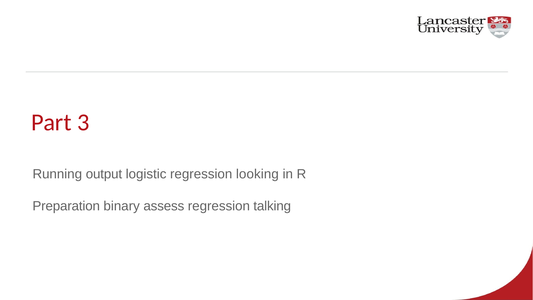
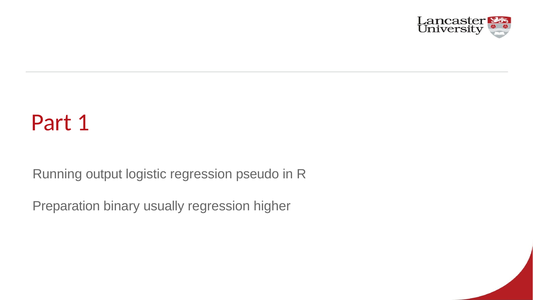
3: 3 -> 1
looking: looking -> pseudo
assess: assess -> usually
talking: talking -> higher
